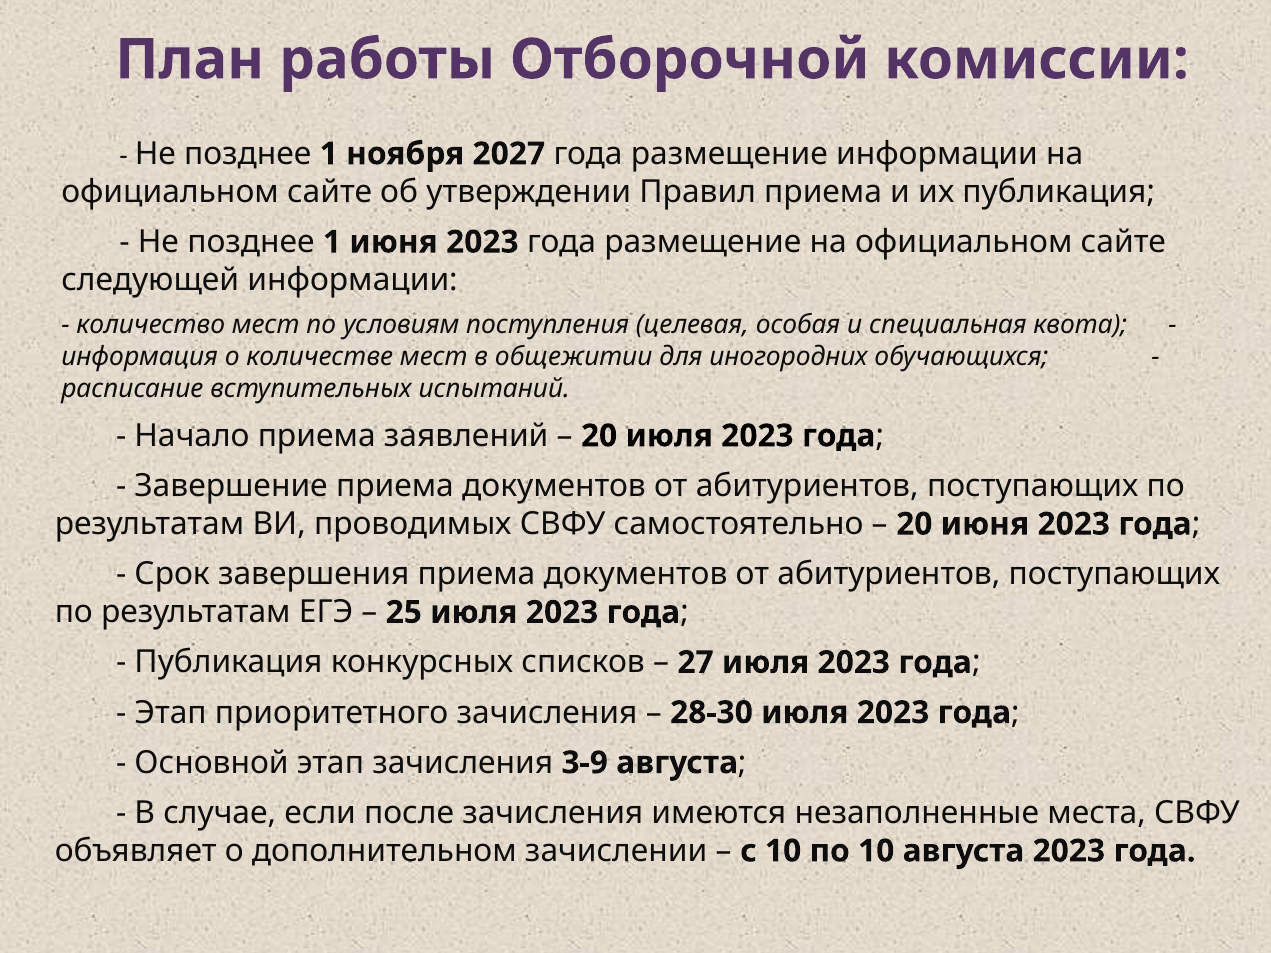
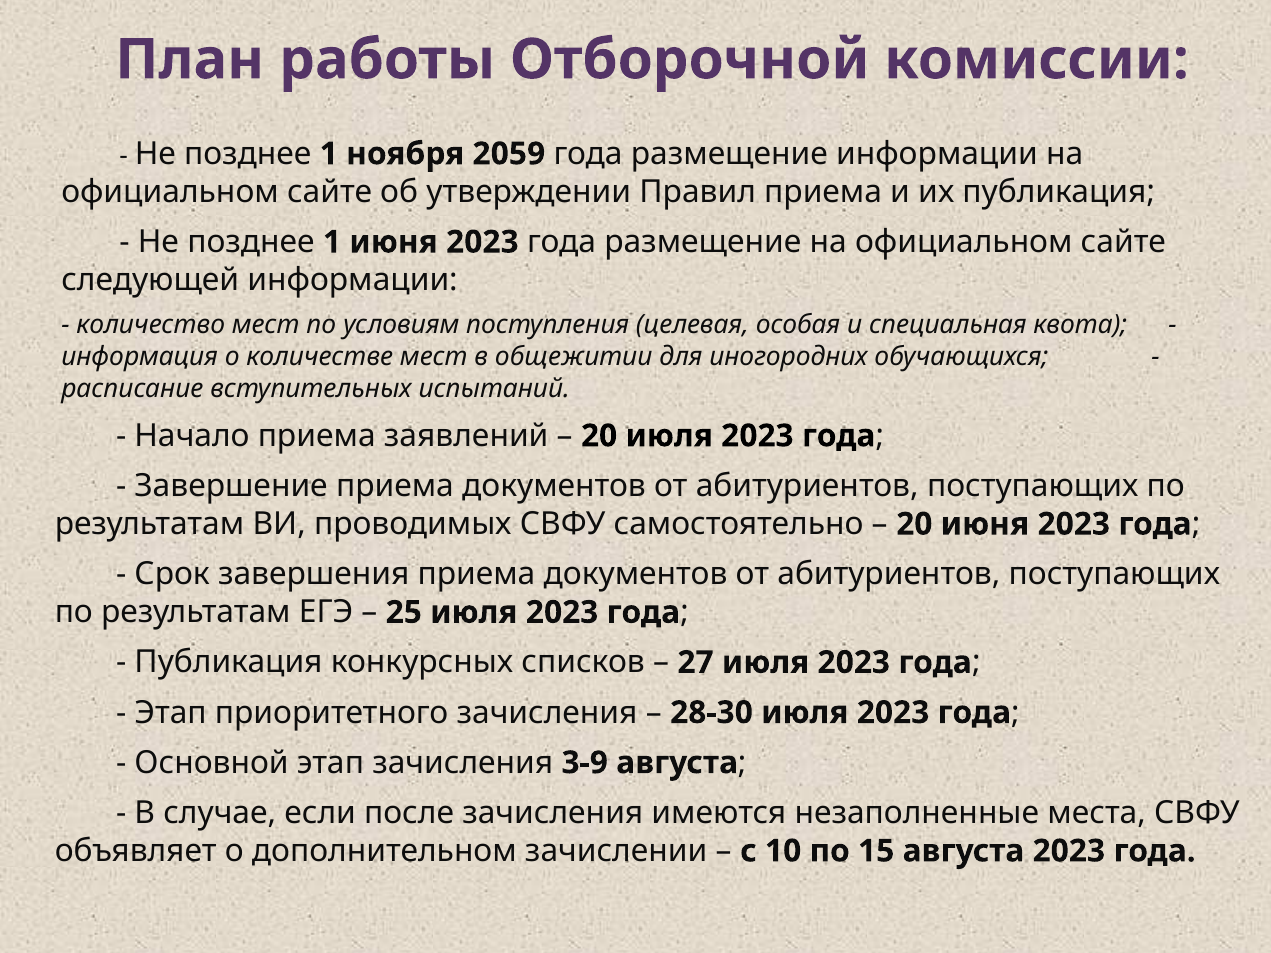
2027: 2027 -> 2059
по 10: 10 -> 15
